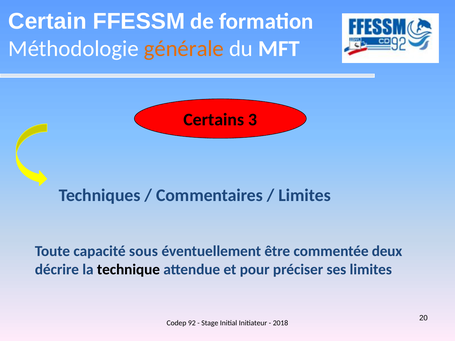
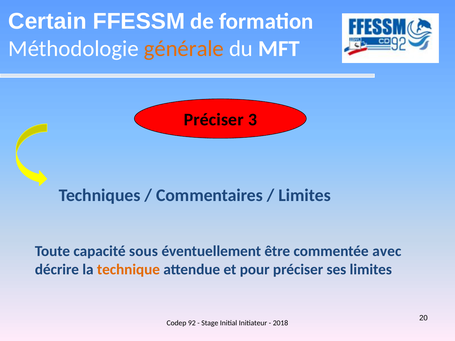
Certains at (214, 120): Certains -> Préciser
deux: deux -> avec
technique colour: black -> orange
